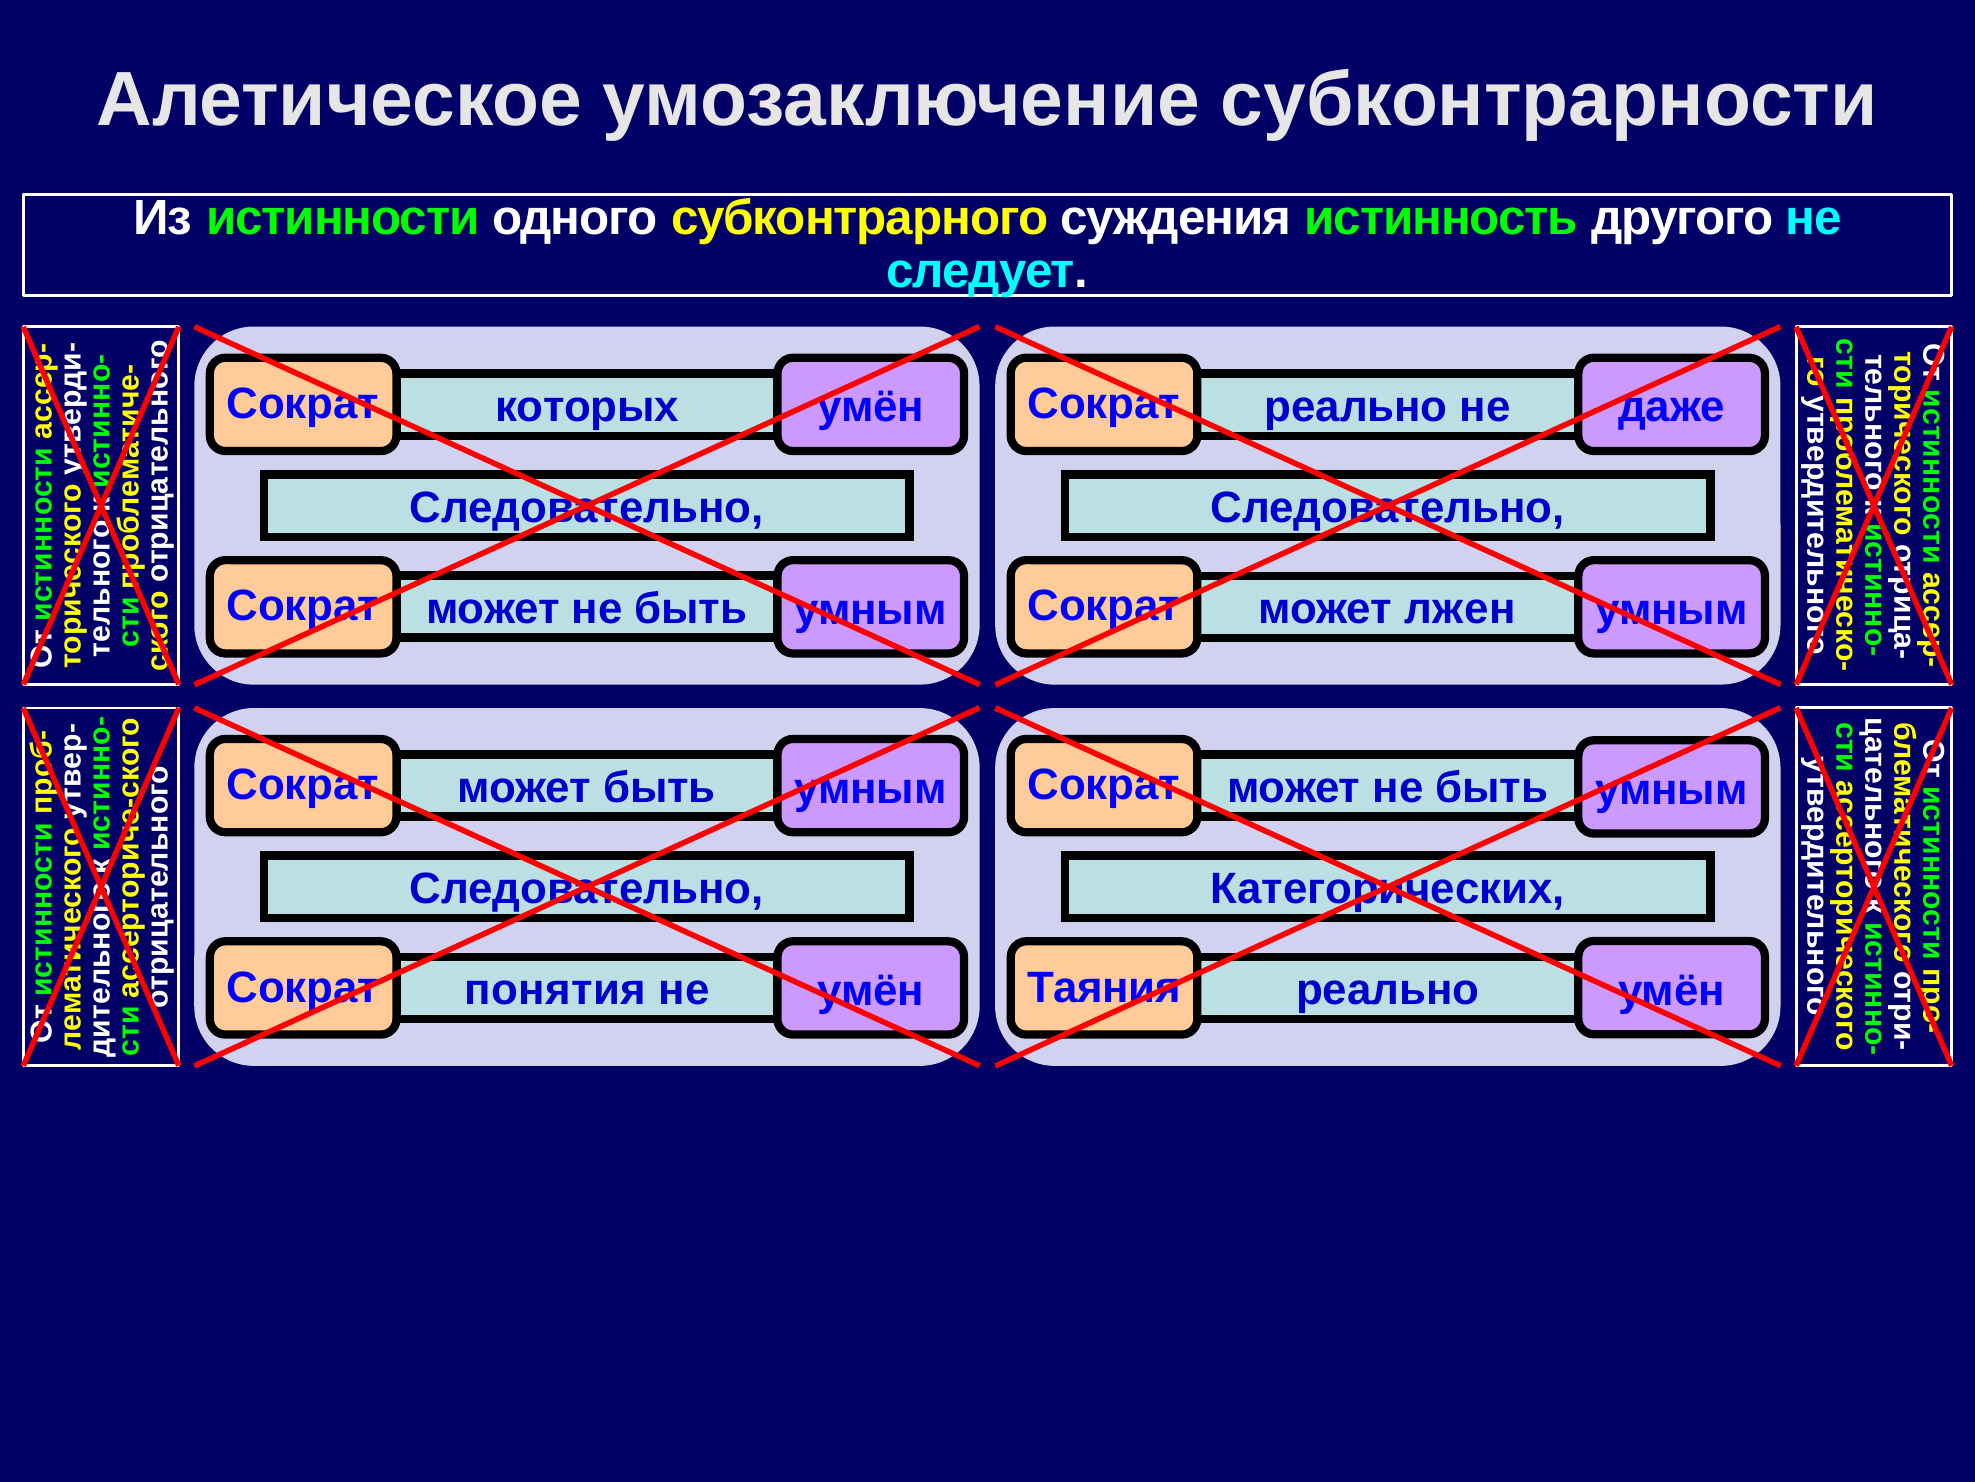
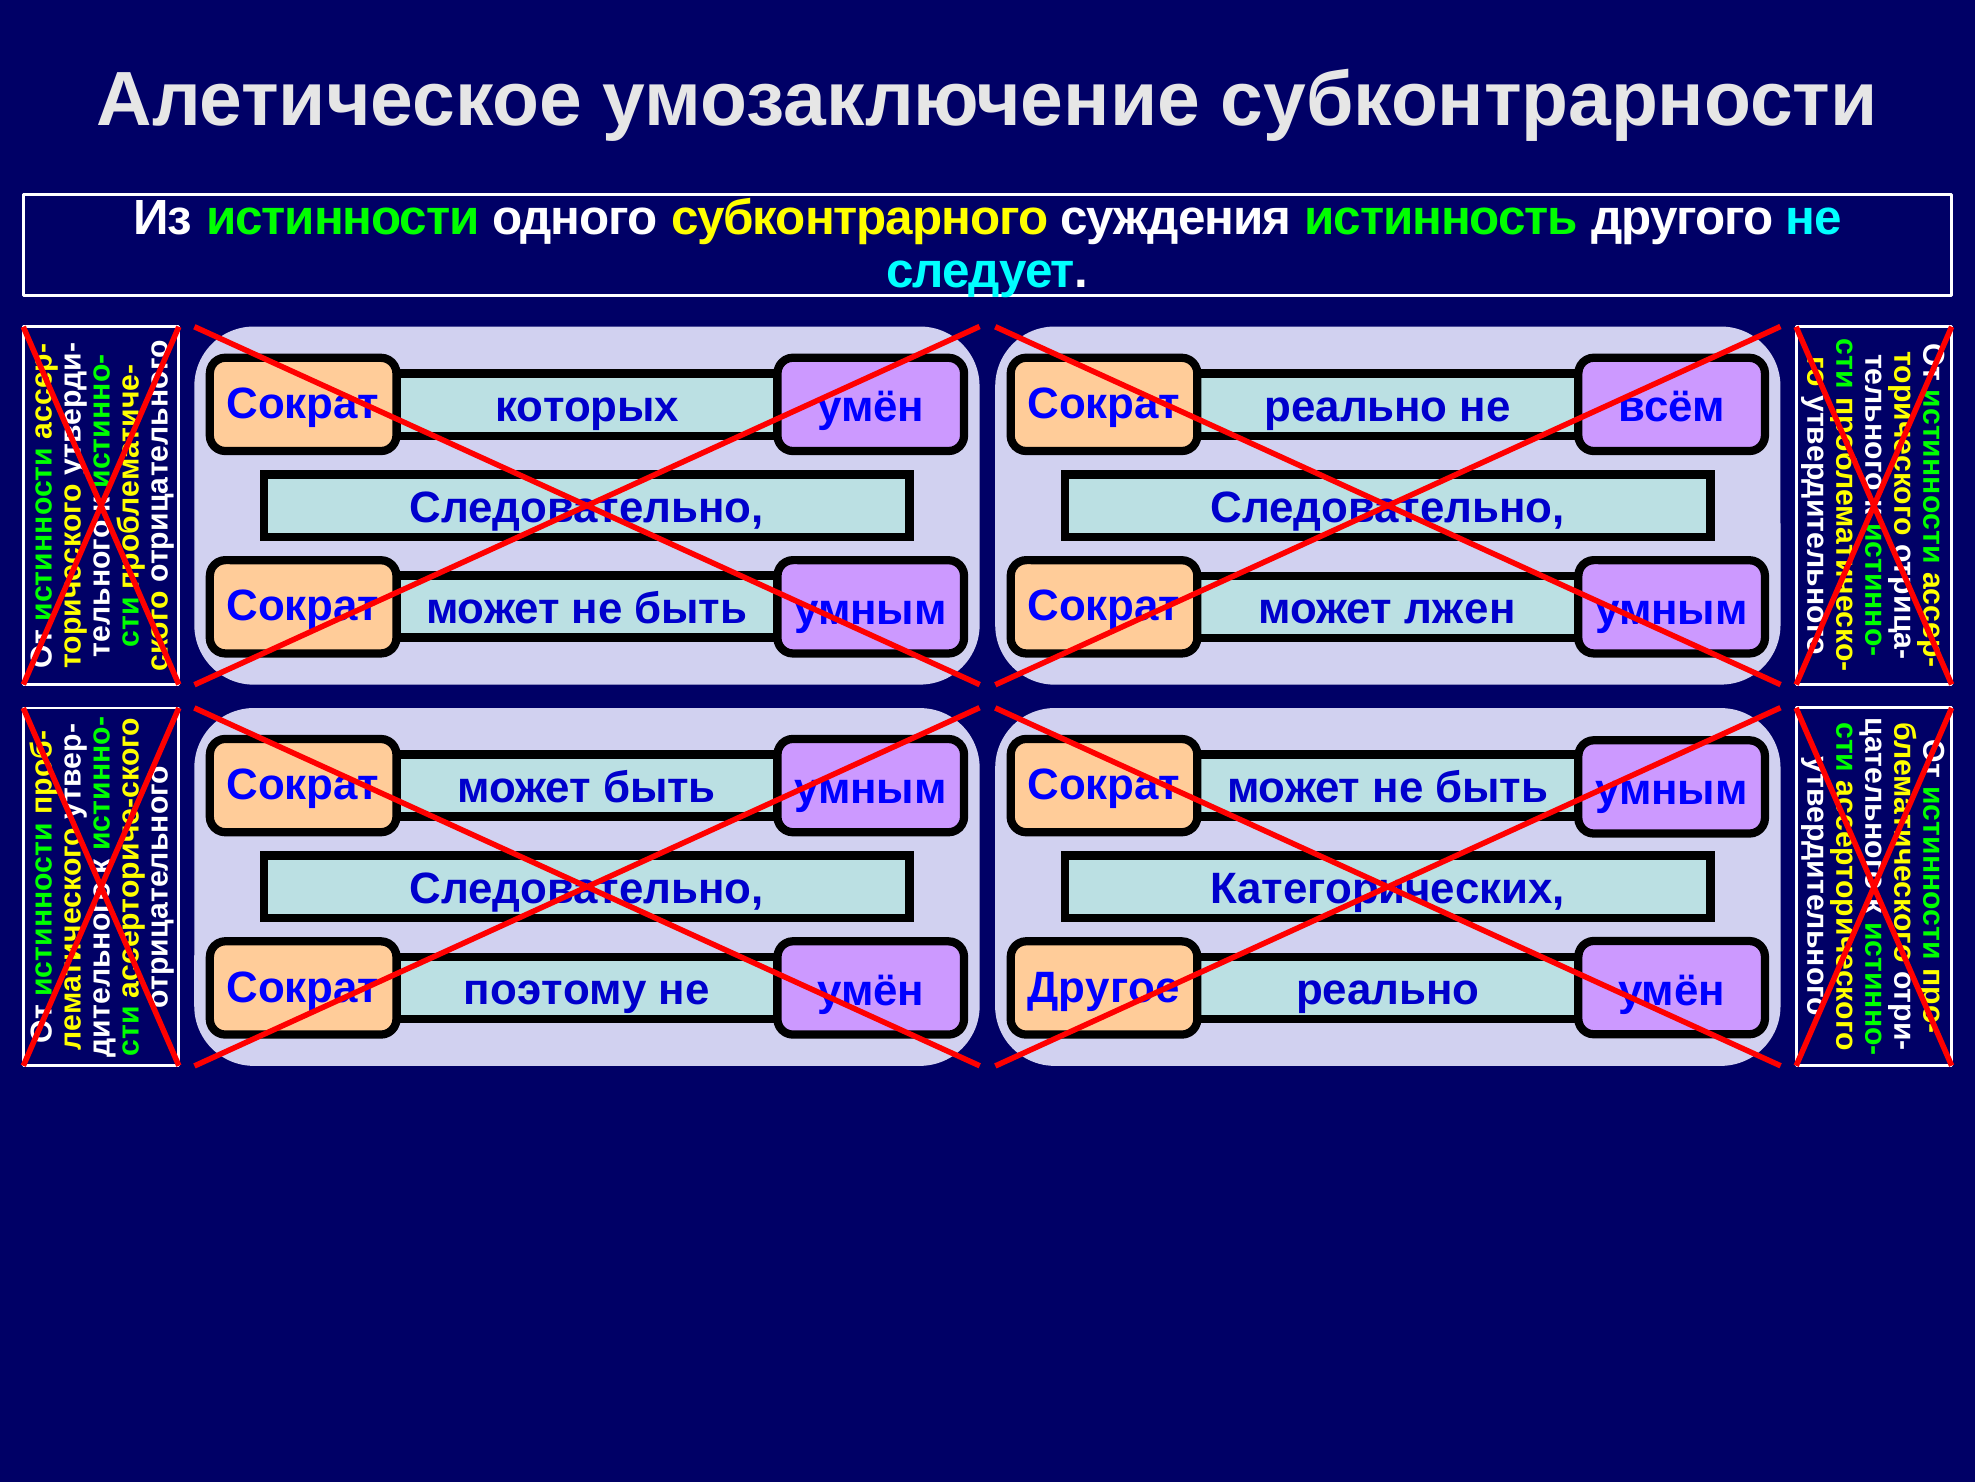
даже: даже -> всём
Таяния: Таяния -> Другое
понятия: понятия -> поэтому
